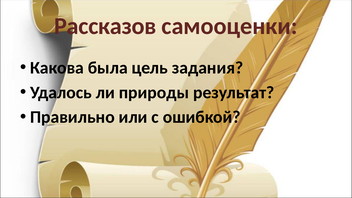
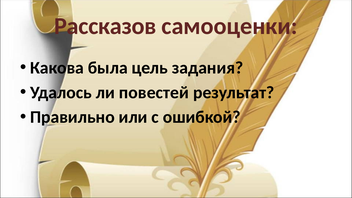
природы: природы -> повестей
